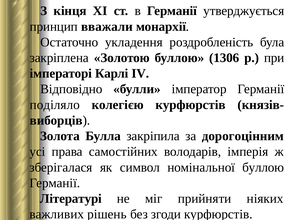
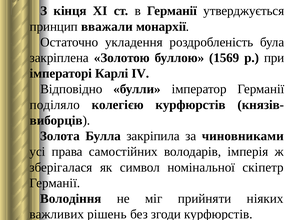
1306: 1306 -> 1569
дорогоцінним: дорогоцінним -> чиновниками
номінальної буллою: буллою -> скіпетр
Літературі: Літературі -> Володіння
